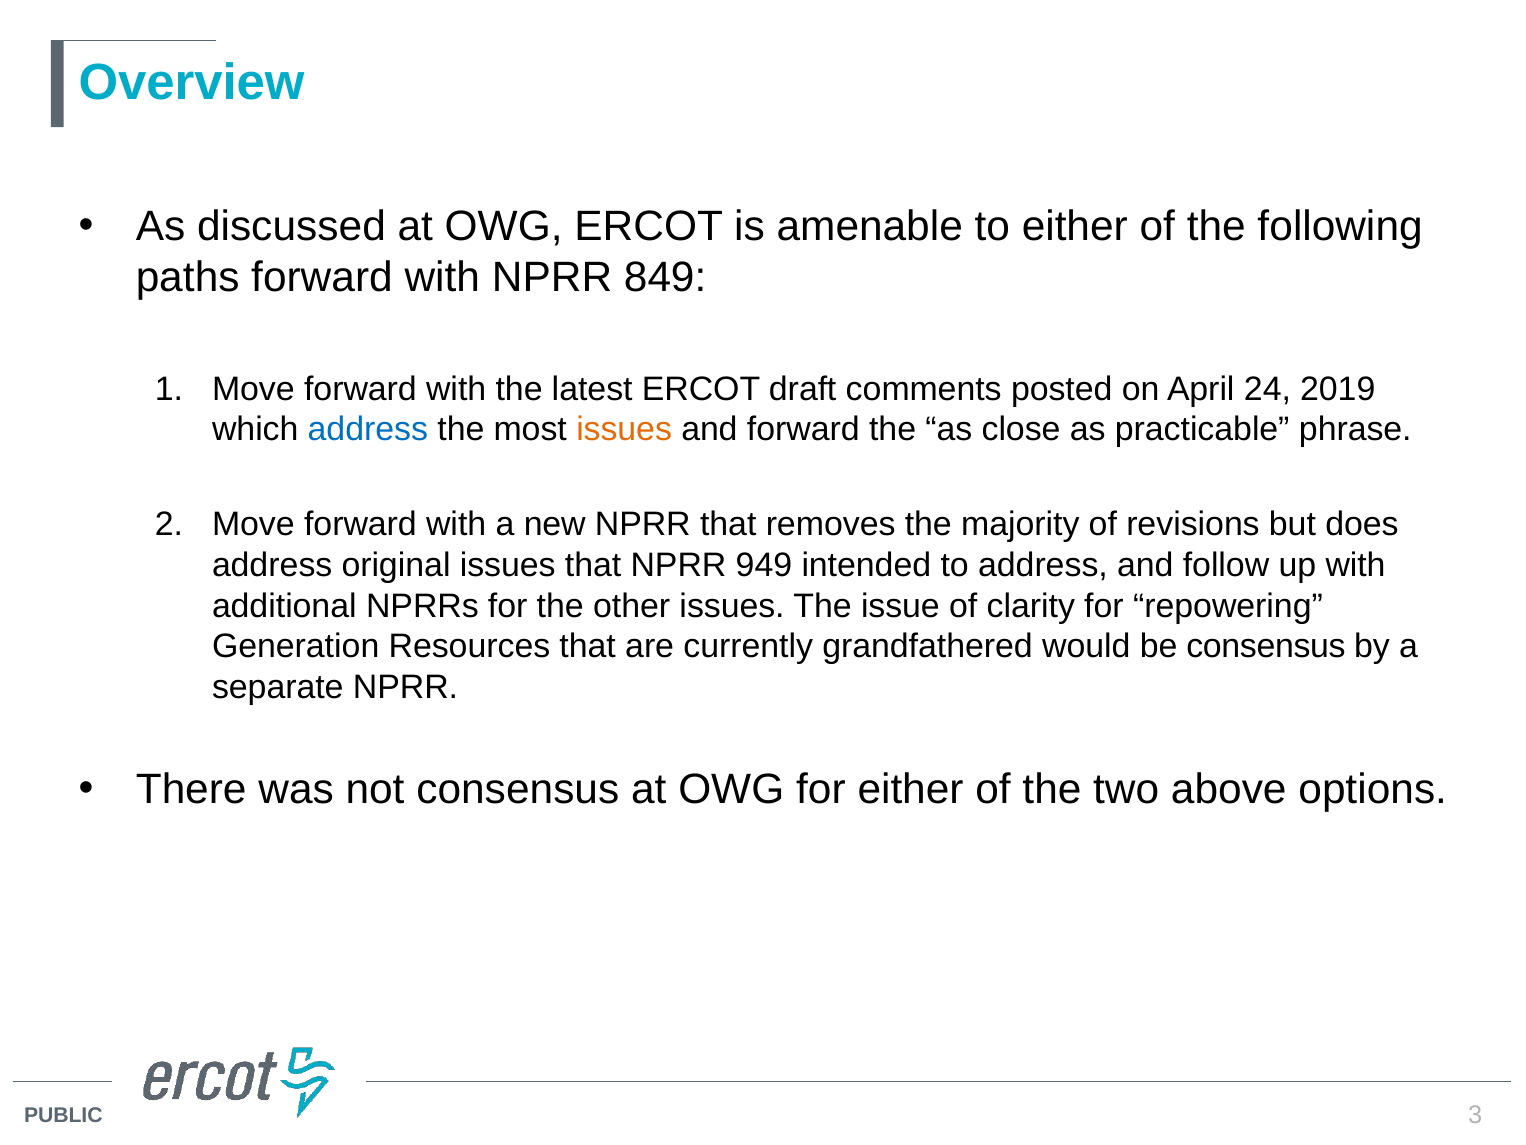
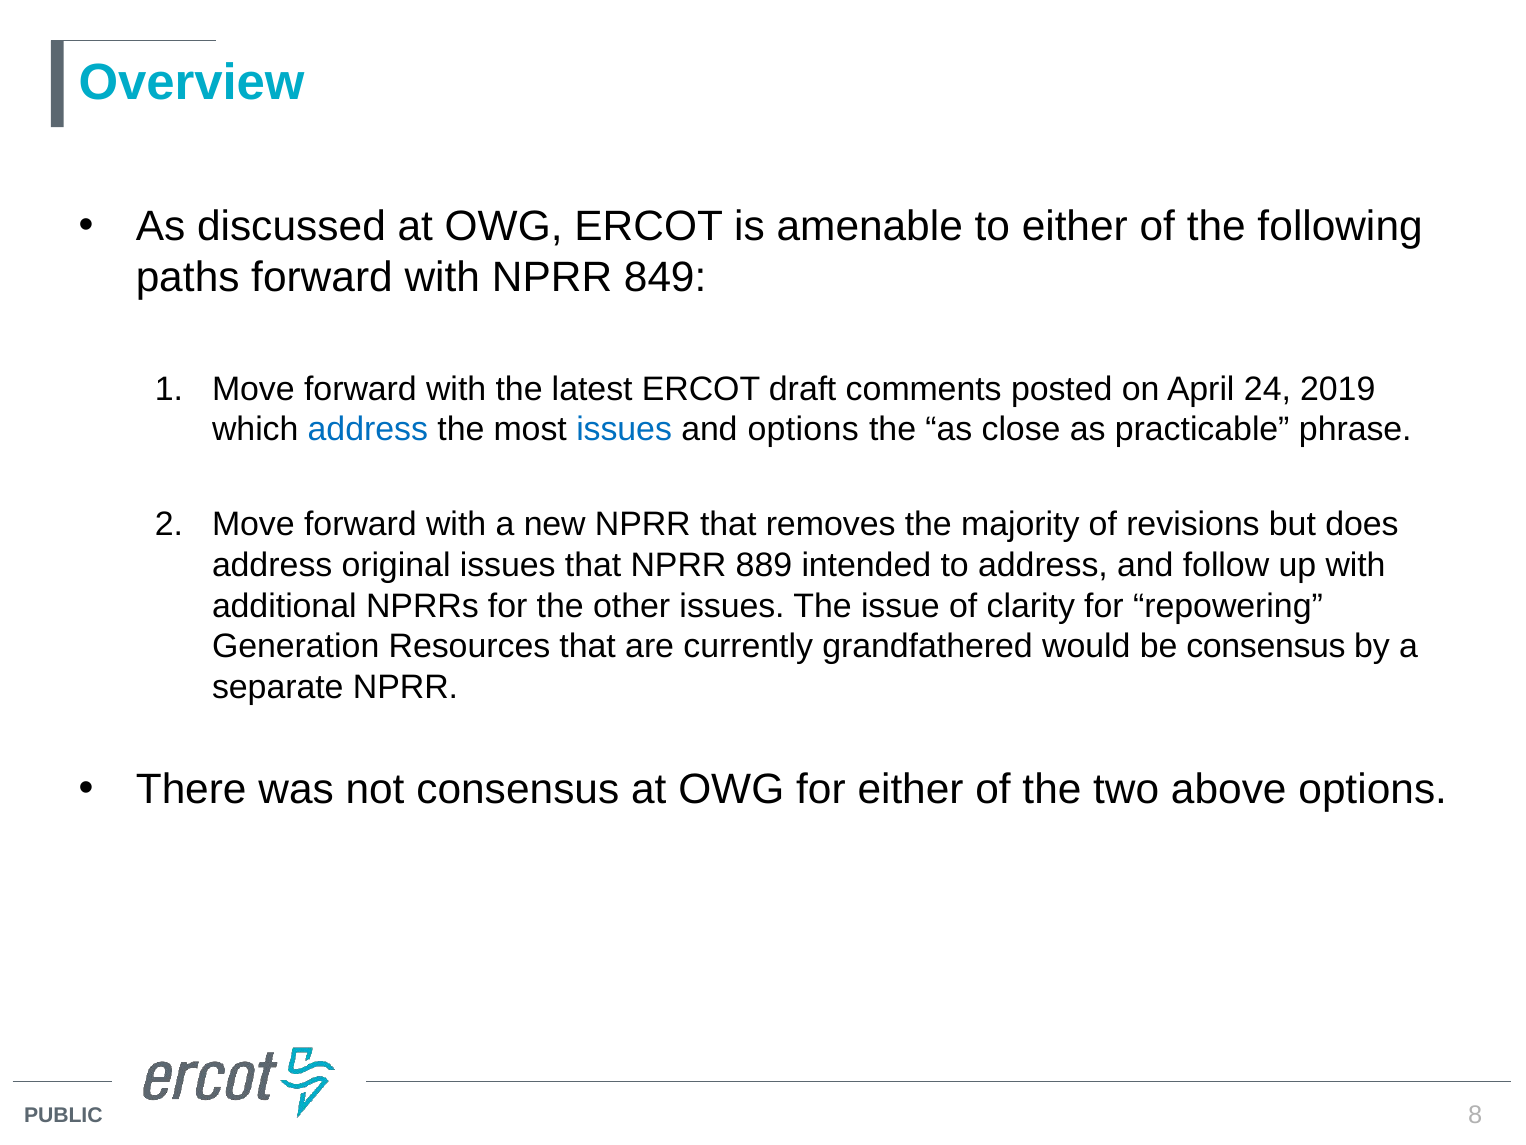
issues at (624, 430) colour: orange -> blue
and forward: forward -> options
949: 949 -> 889
3: 3 -> 8
